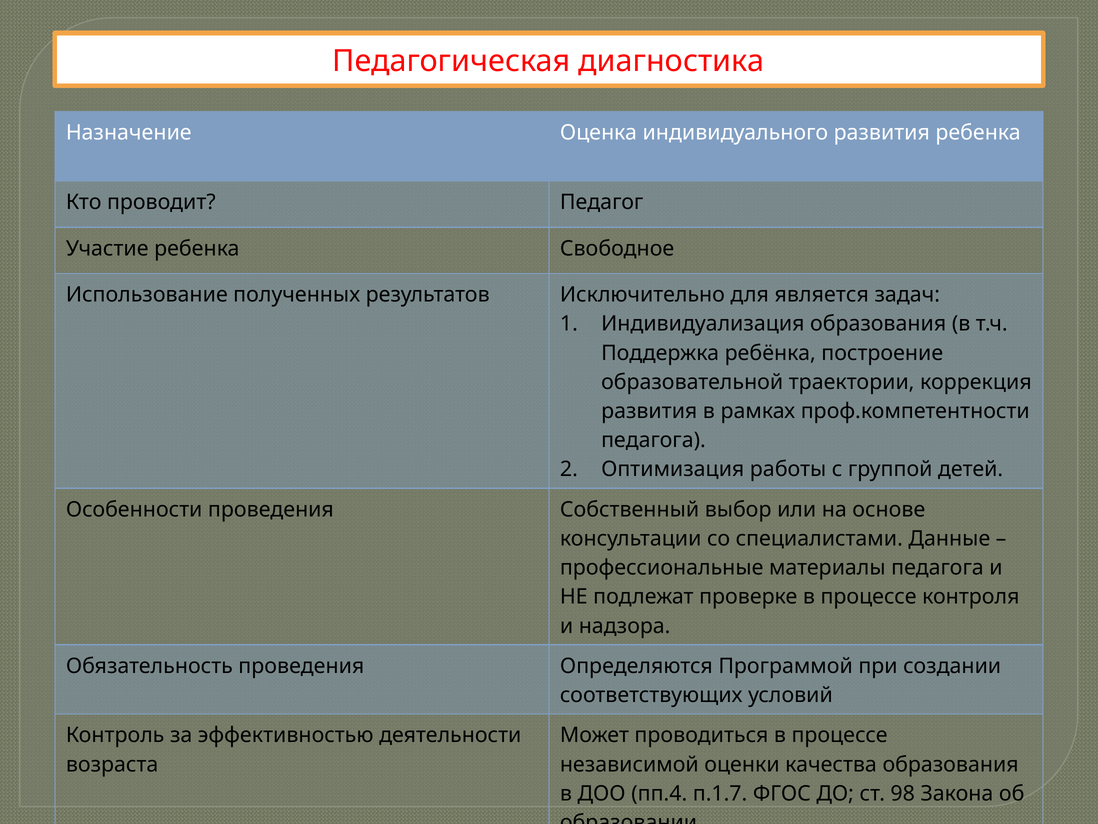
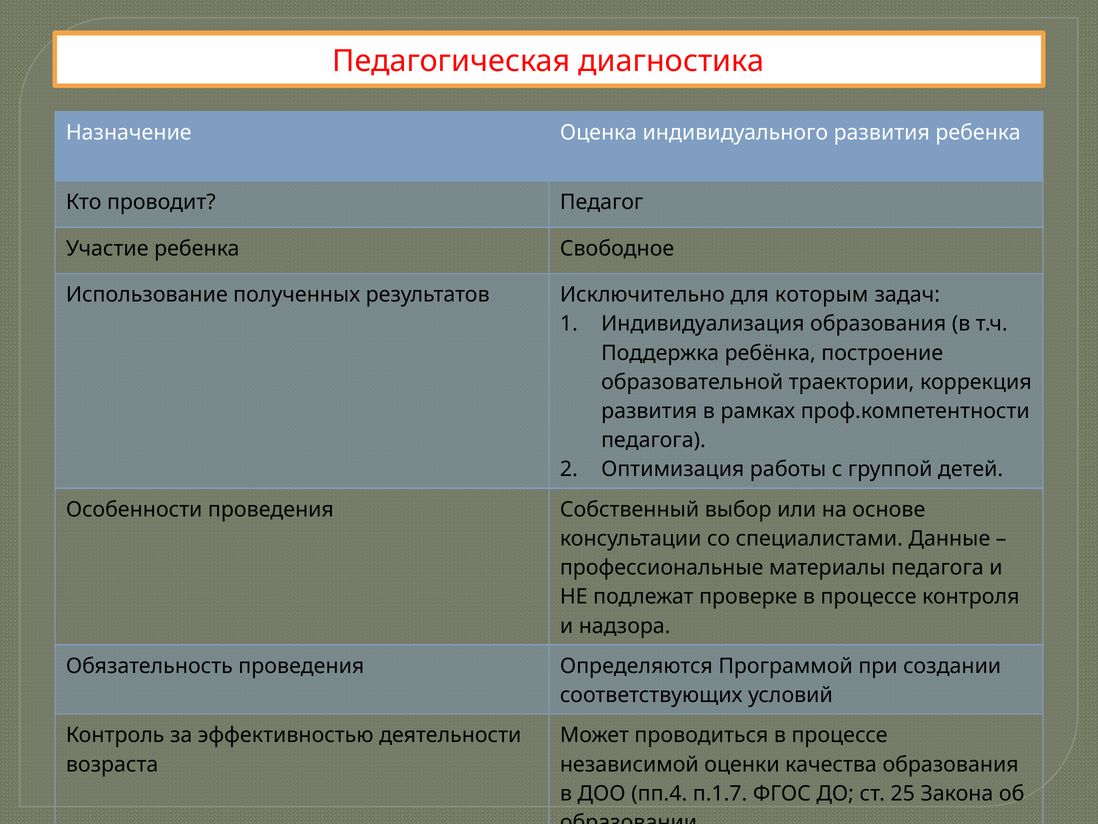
является: является -> которым
98: 98 -> 25
